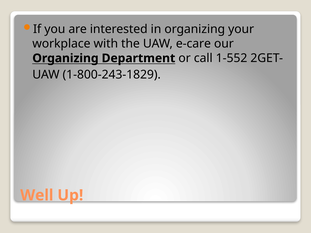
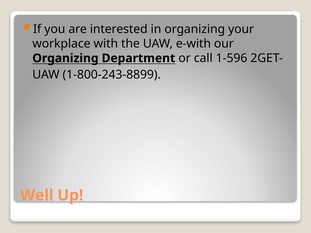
e-care: e-care -> e-with
1-552: 1-552 -> 1-596
1-800-243-1829: 1-800-243-1829 -> 1-800-243-8899
